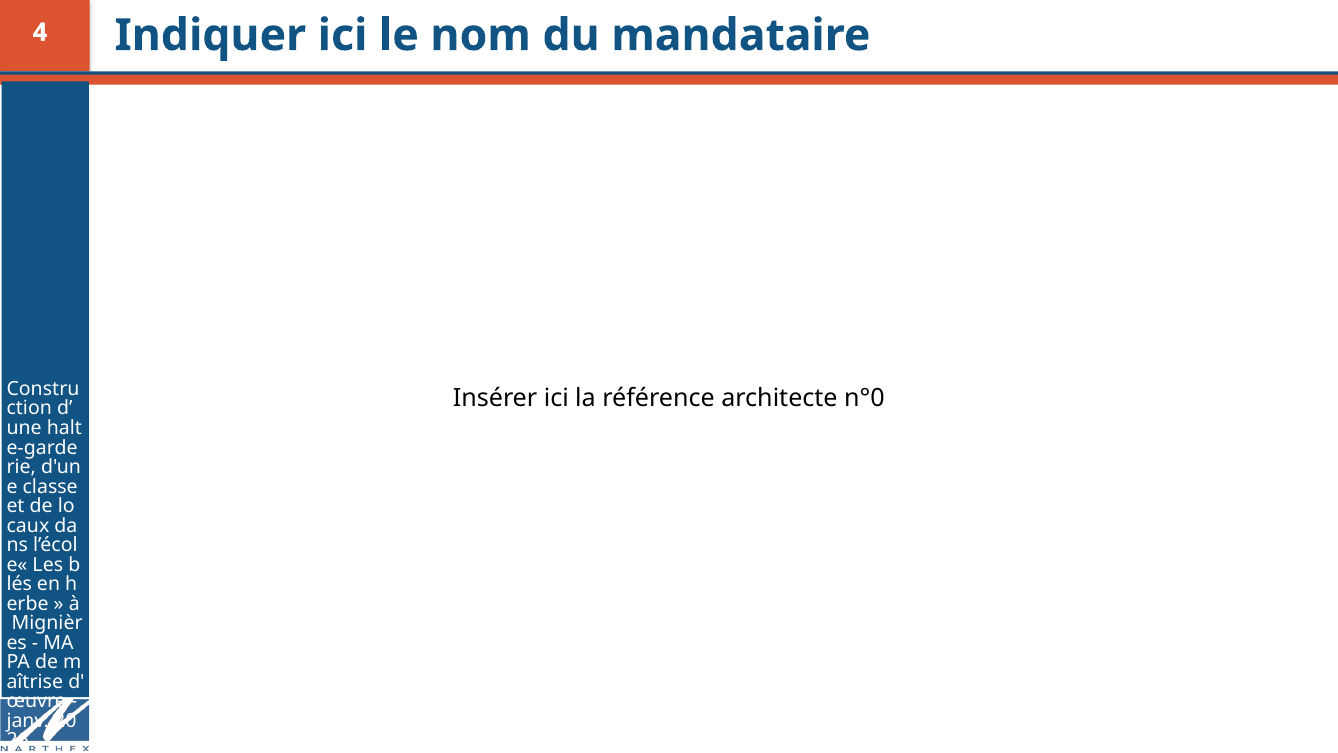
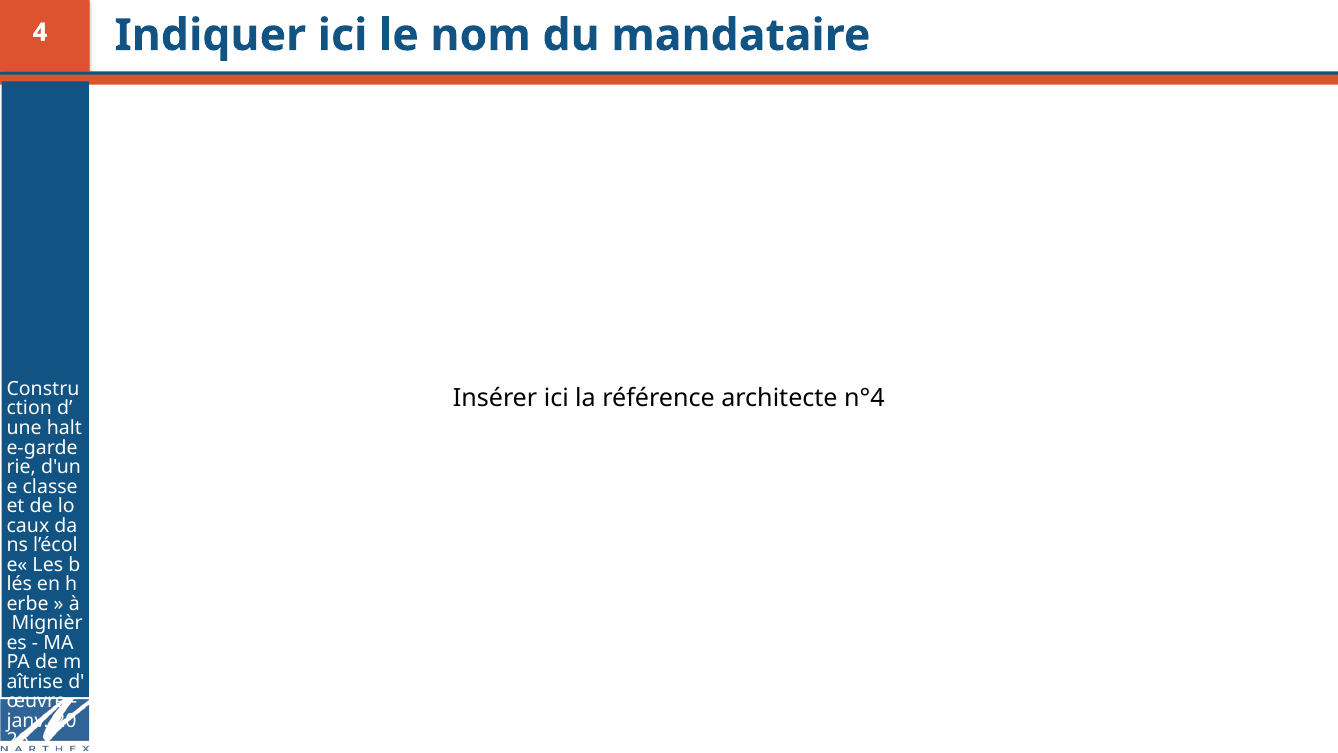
n°0: n°0 -> n°4
